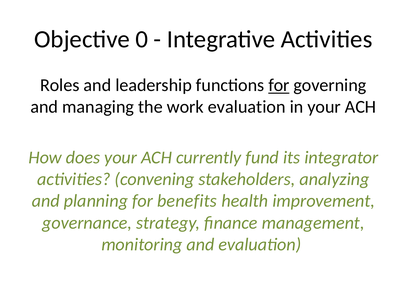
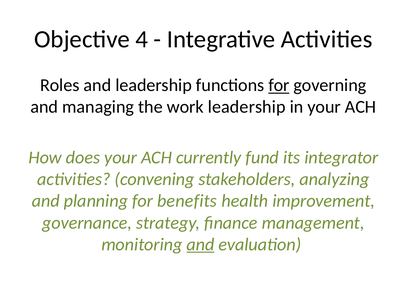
0: 0 -> 4
work evaluation: evaluation -> leadership
and at (200, 245) underline: none -> present
